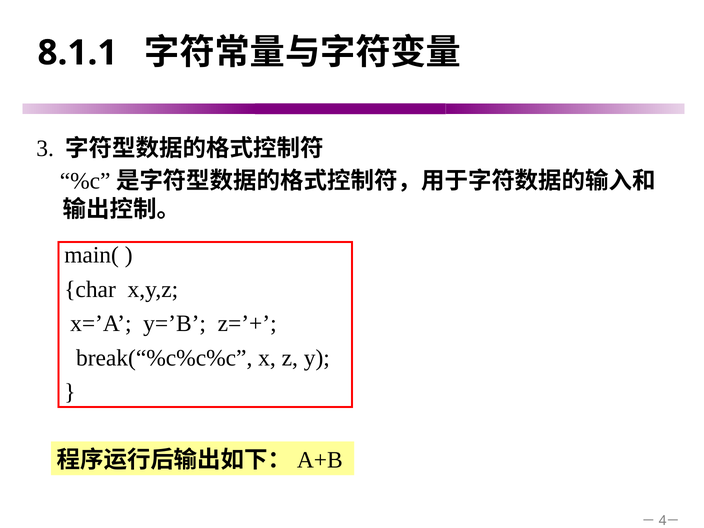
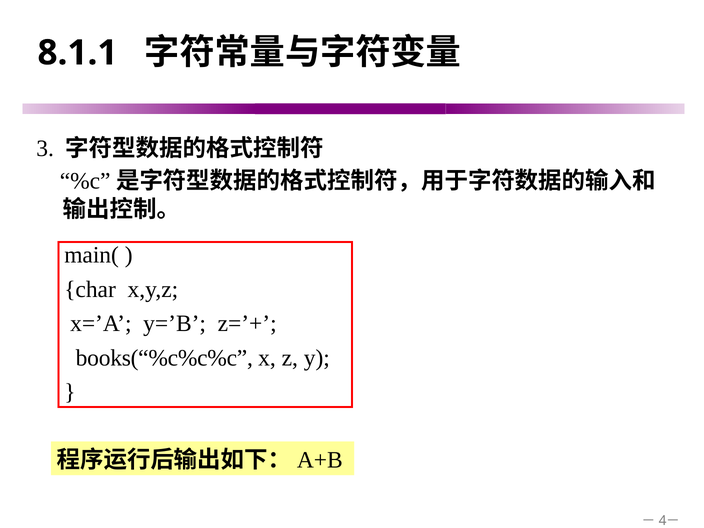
break(“%c%c%c: break(“%c%c%c -> books(“%c%c%c
